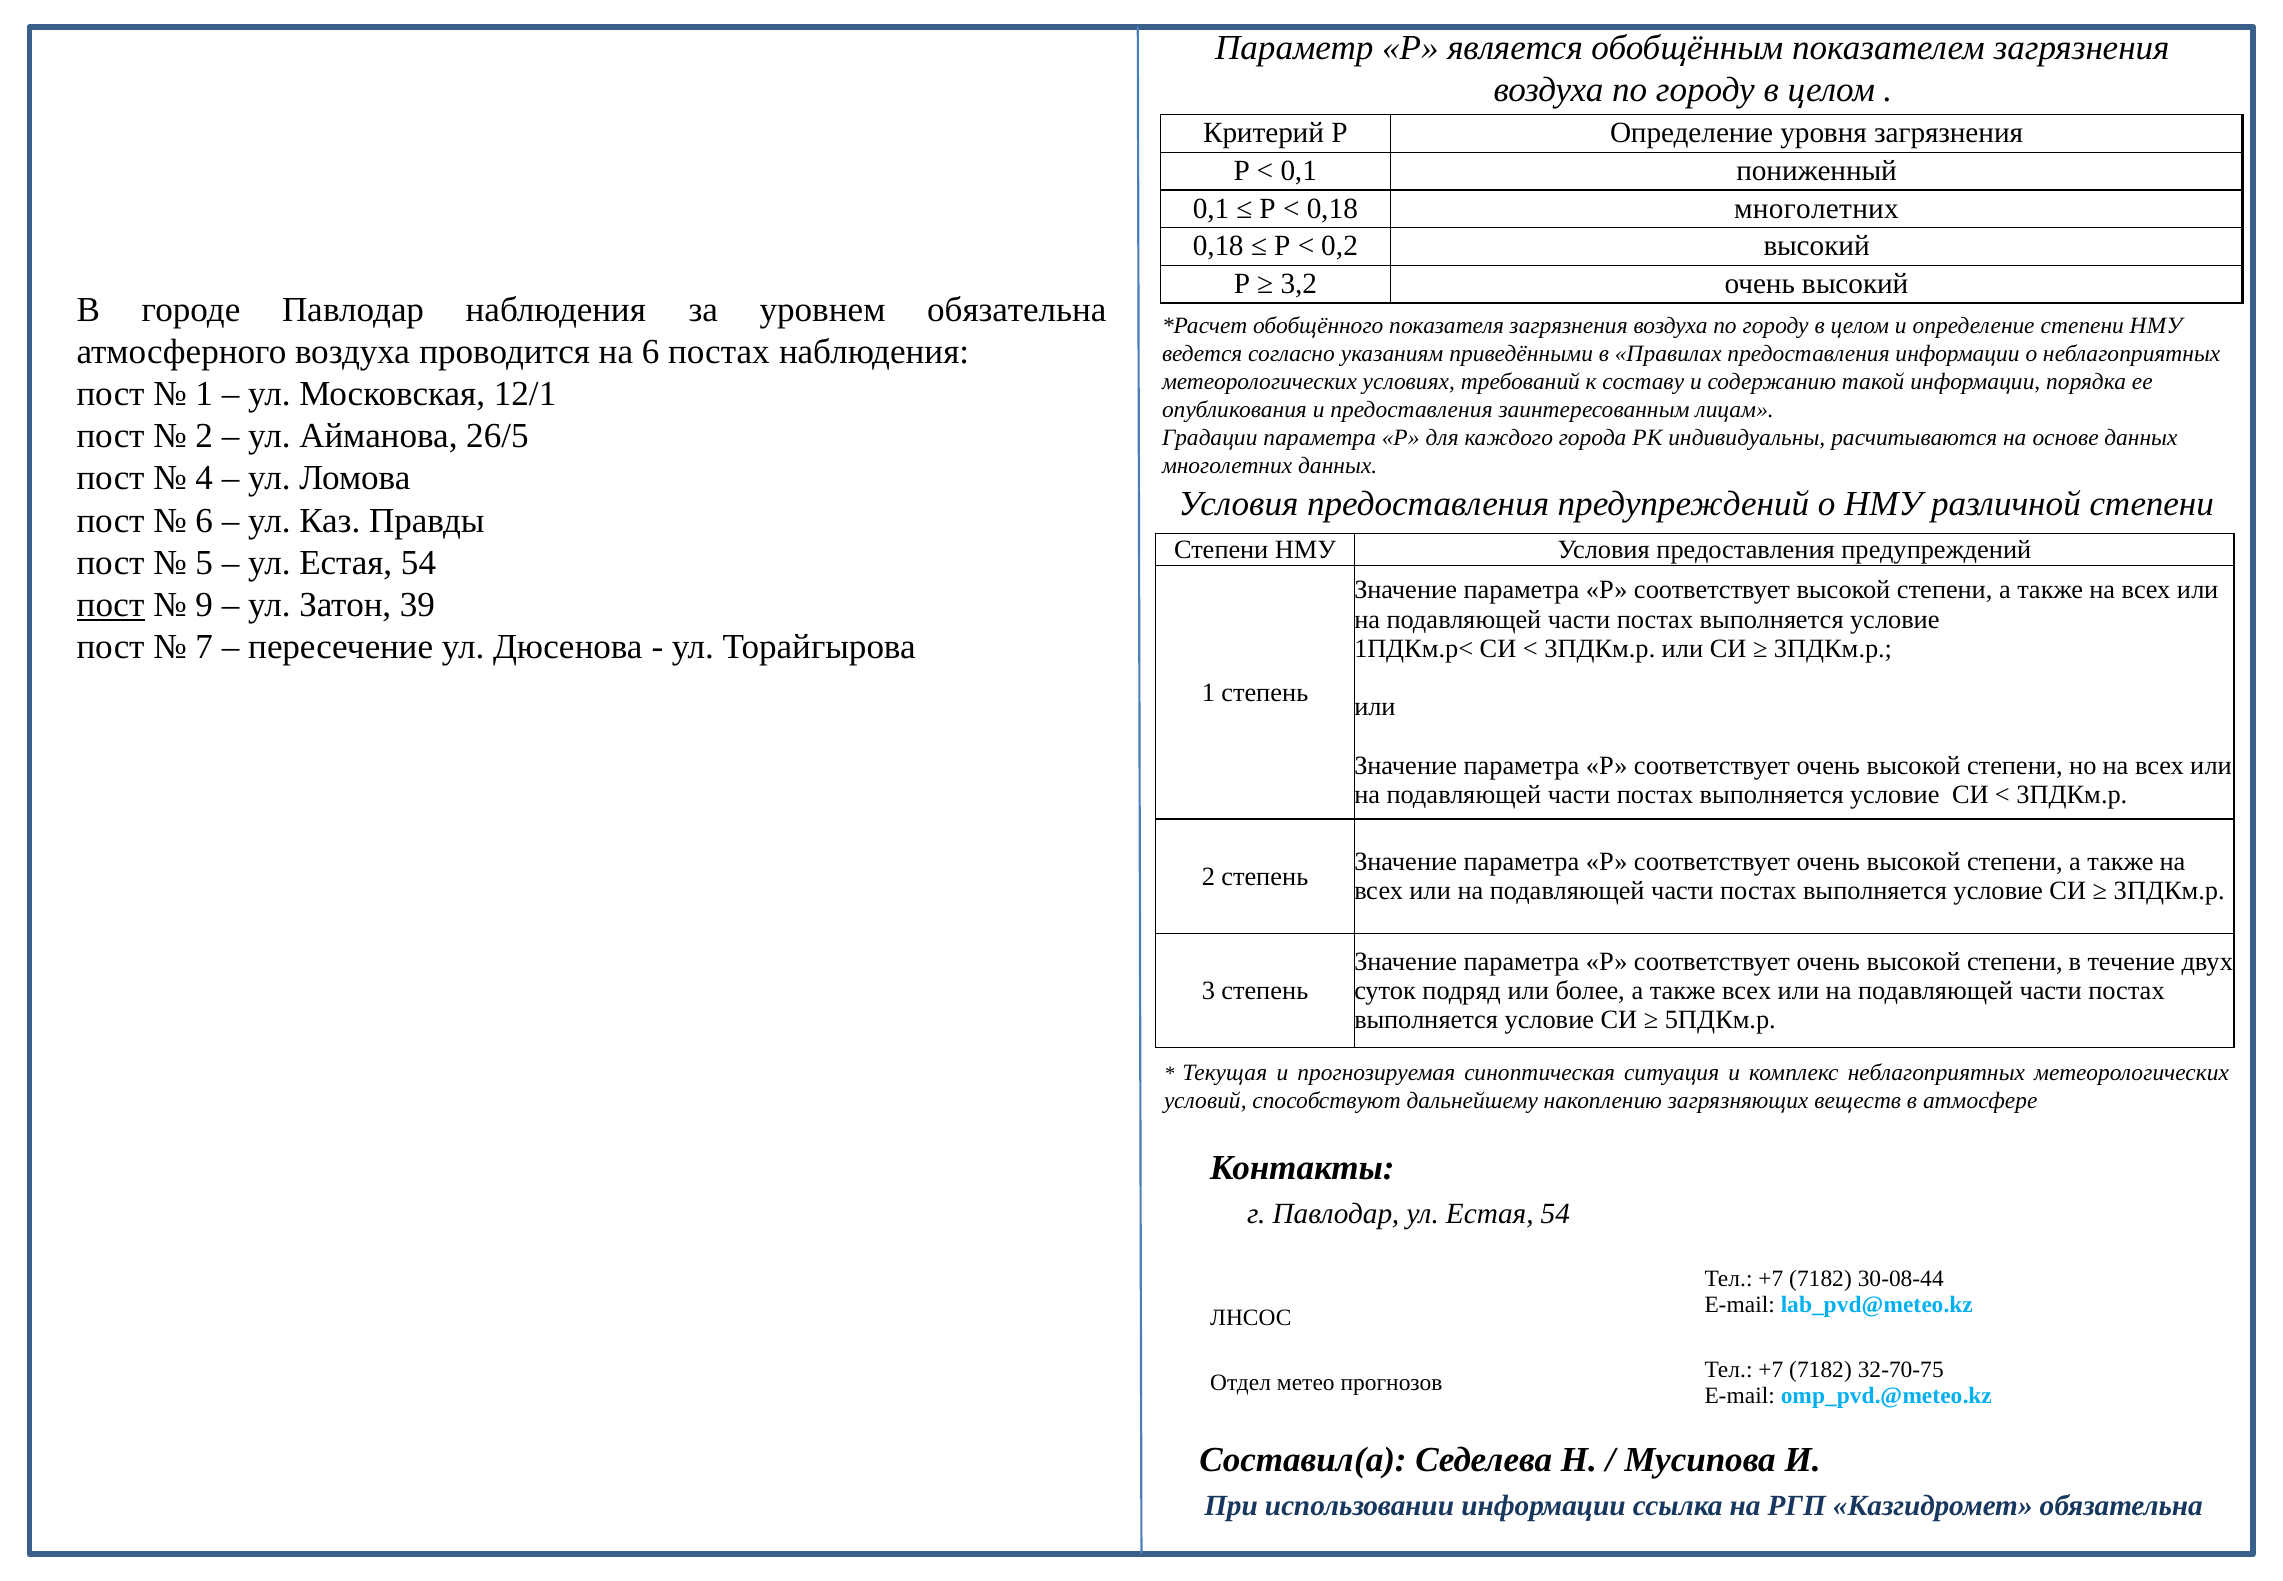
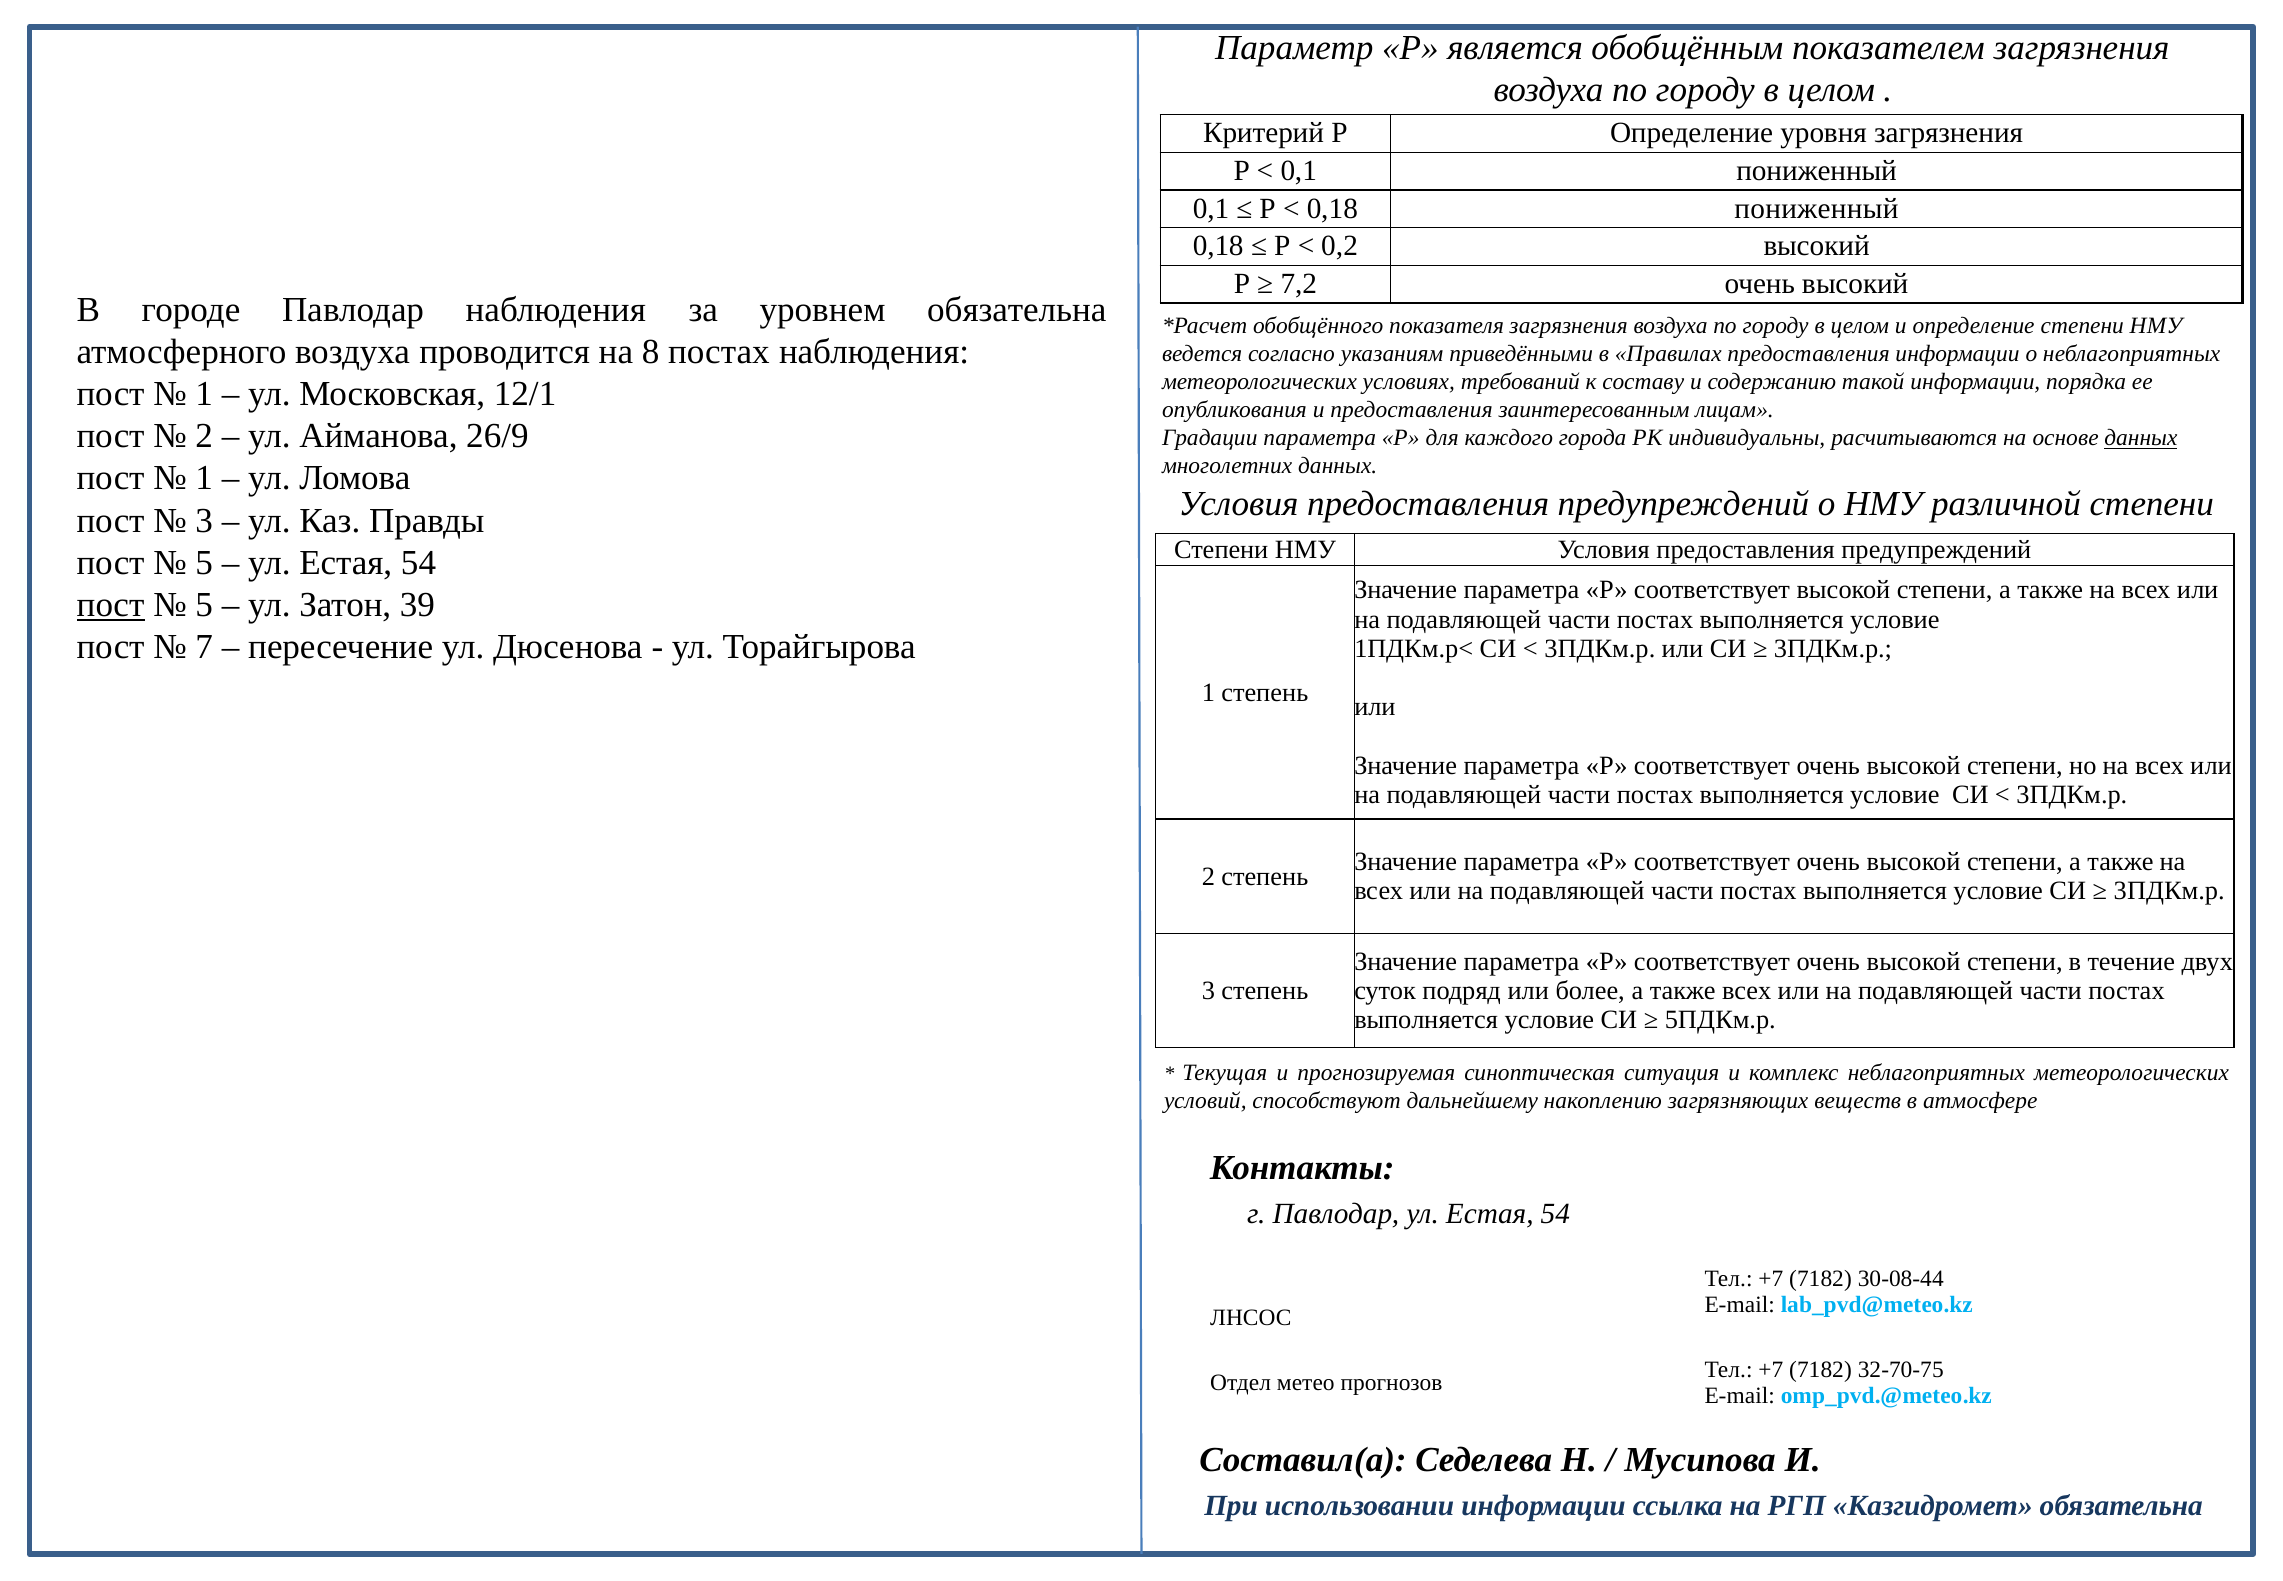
0,18 многолетних: многолетних -> пониженный
3,2: 3,2 -> 7,2
на 6: 6 -> 8
26/5: 26/5 -> 26/9
данных at (2141, 438) underline: none -> present
4 at (204, 478): 4 -> 1
6 at (204, 520): 6 -> 3
9 at (204, 605): 9 -> 5
